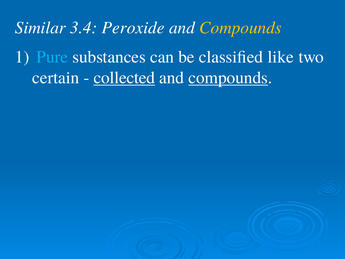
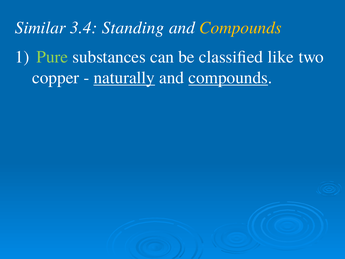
Peroxide: Peroxide -> Standing
Pure colour: light blue -> light green
certain: certain -> copper
collected: collected -> naturally
